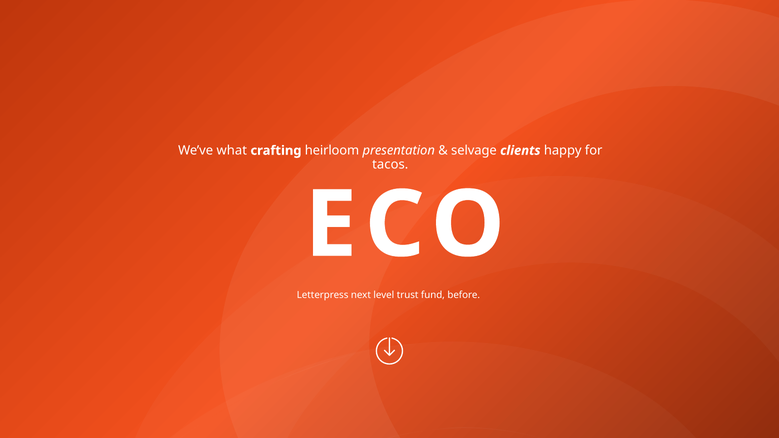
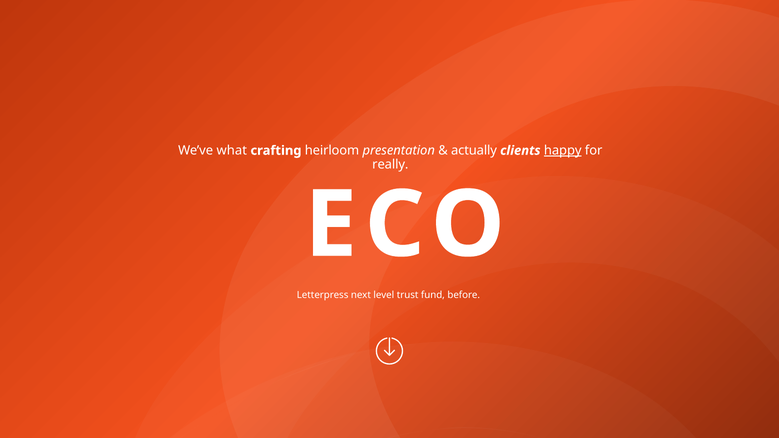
selvage: selvage -> actually
happy underline: none -> present
tacos: tacos -> really
